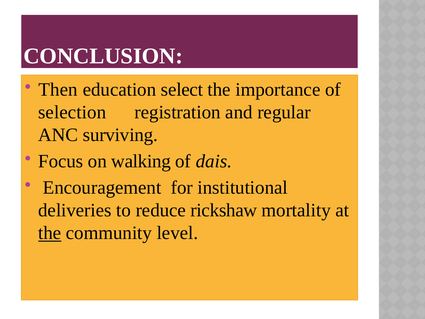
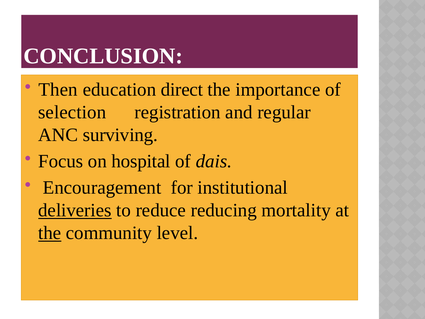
select: select -> direct
walking: walking -> hospital
deliveries underline: none -> present
rickshaw: rickshaw -> reducing
